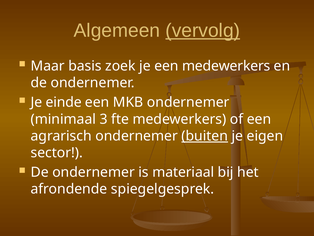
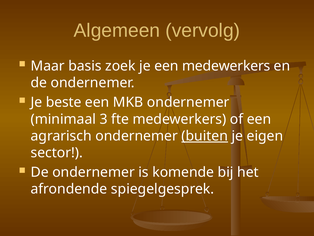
vervolg underline: present -> none
einde: einde -> beste
materiaal: materiaal -> komende
